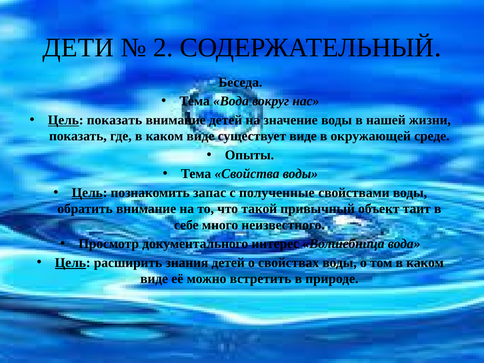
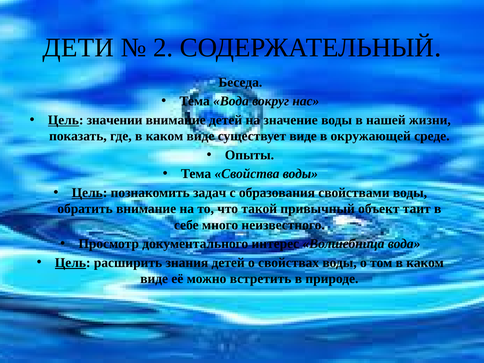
Цель показать: показать -> значении
запас: запас -> задач
полученные: полученные -> образования
